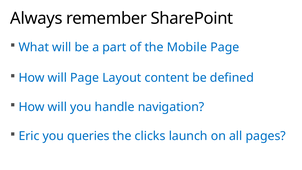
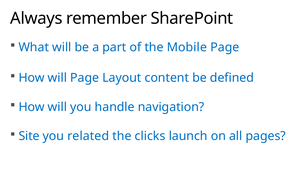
Eric: Eric -> Site
queries: queries -> related
